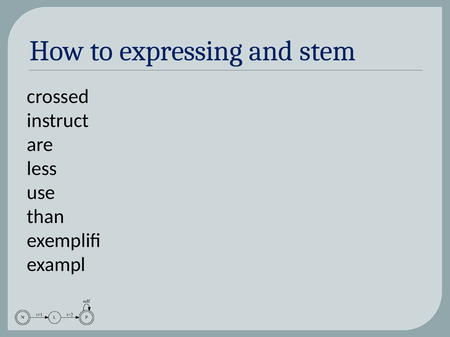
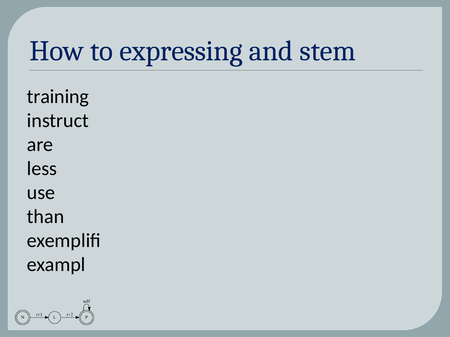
crossed: crossed -> training
